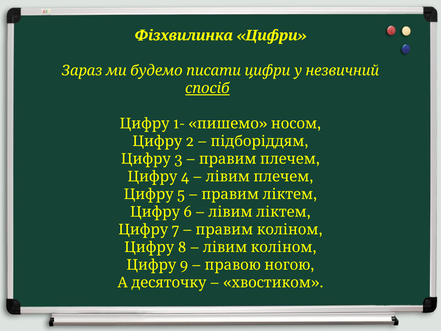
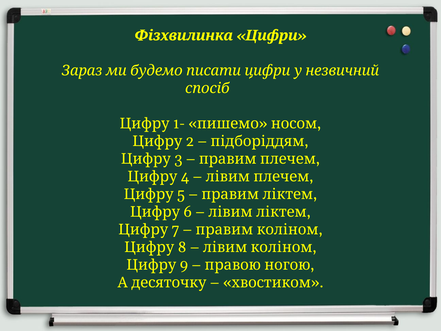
спосіб underline: present -> none
